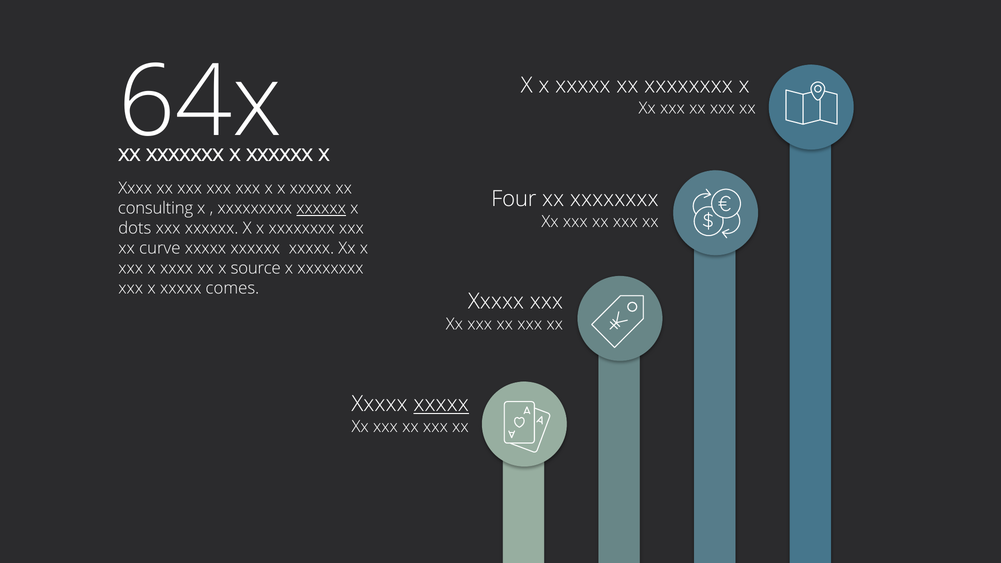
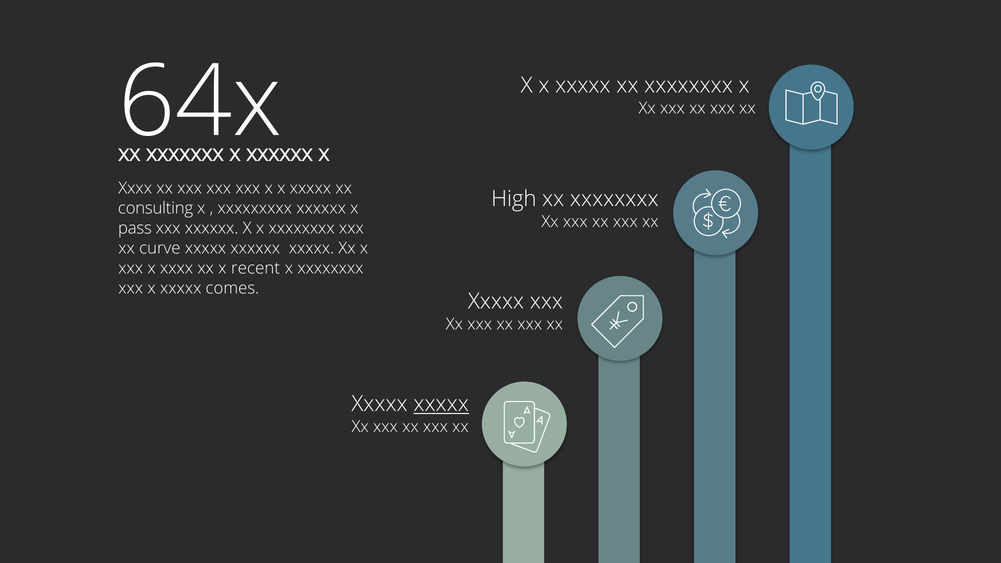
Four: Four -> High
xxxxxx at (321, 208) underline: present -> none
dots: dots -> pass
source: source -> recent
